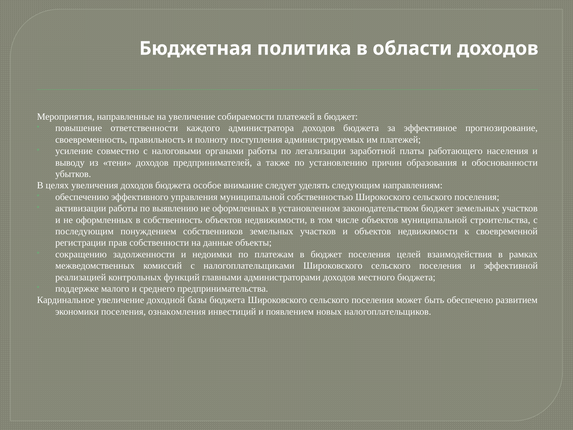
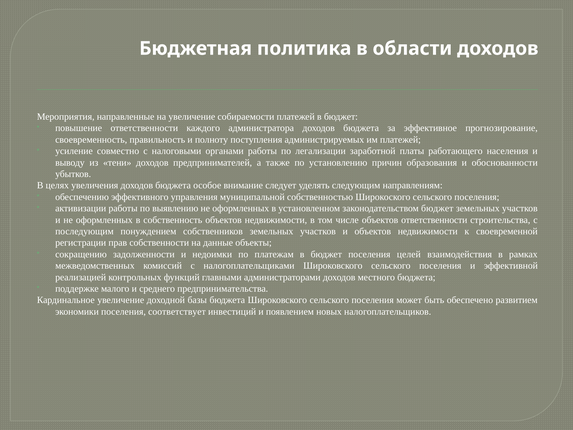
объектов муниципальной: муниципальной -> ответственности
ознакомления: ознакомления -> соответствует
